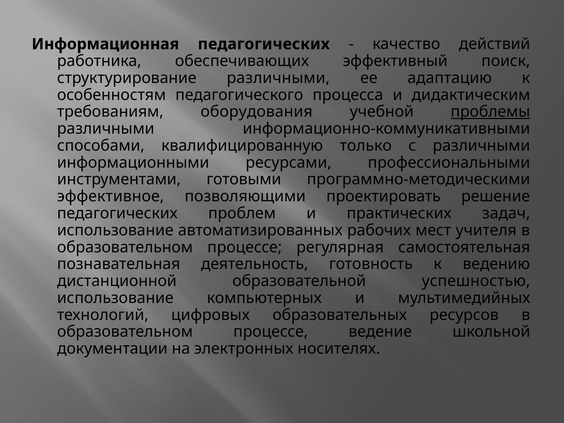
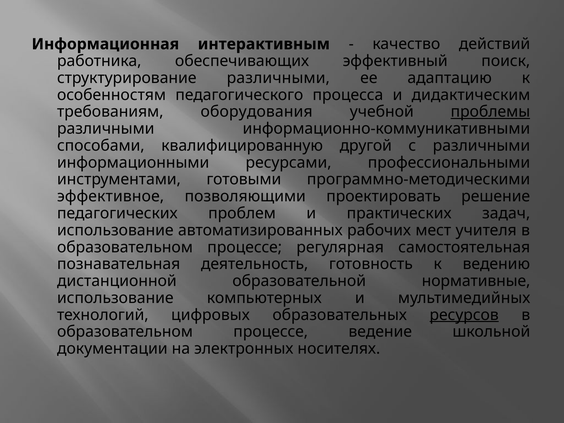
Информационная педагогических: педагогических -> интерактивным
только: только -> другой
успешностью: успешностью -> нормативные
ресурсов underline: none -> present
